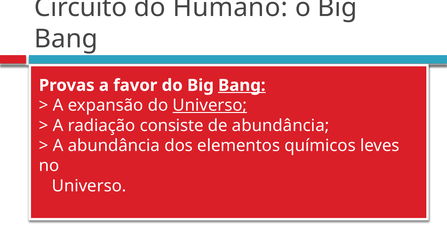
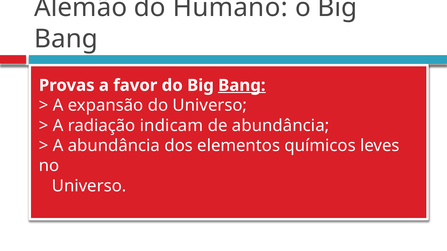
Circuito: Circuito -> Alemão
Universo at (210, 106) underline: present -> none
consiste: consiste -> indicam
